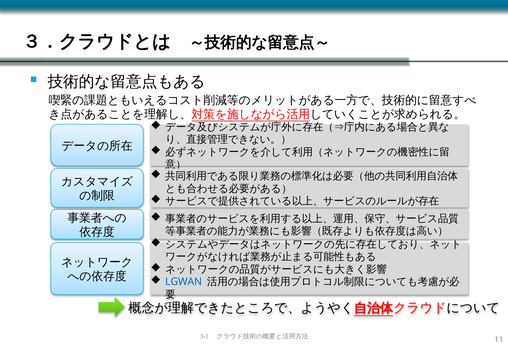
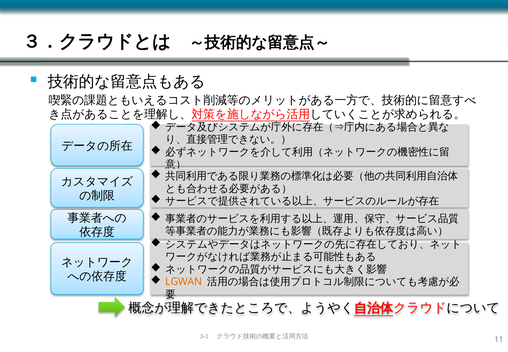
LGWAN colour: blue -> orange
